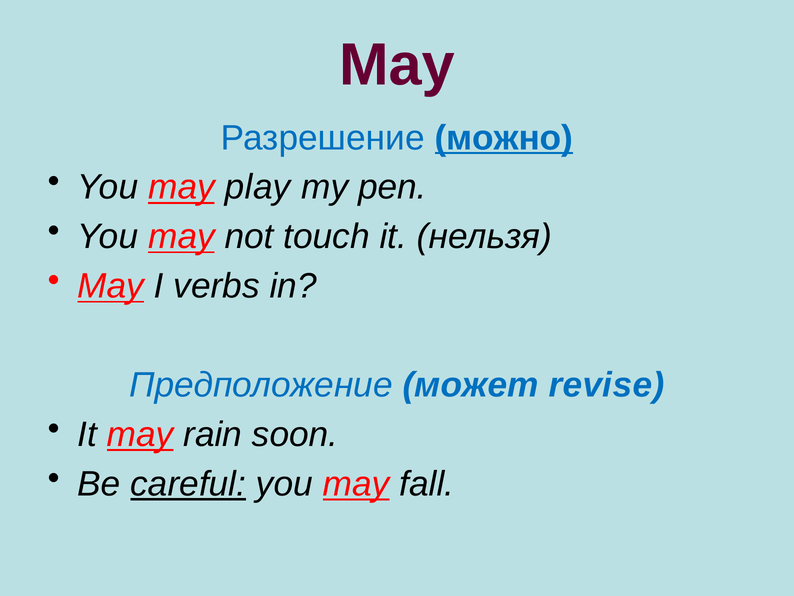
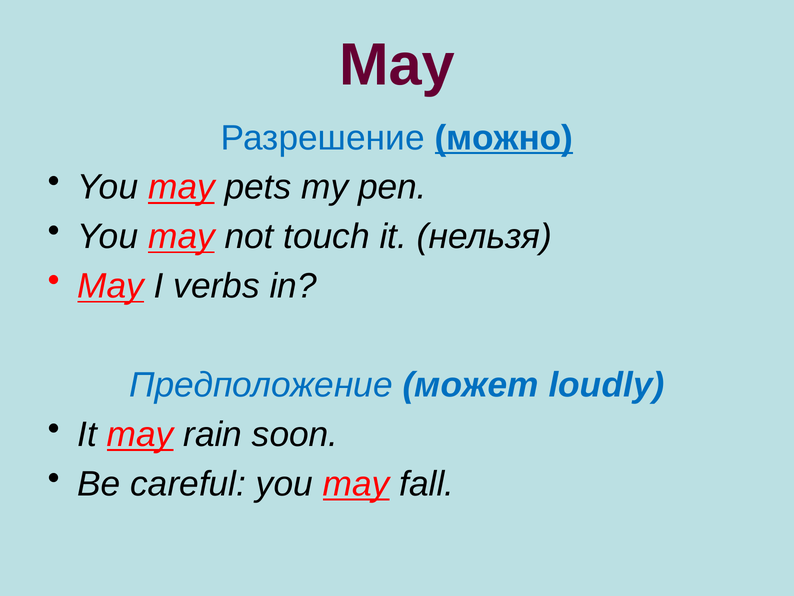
play: play -> pets
revise: revise -> loudly
careful underline: present -> none
